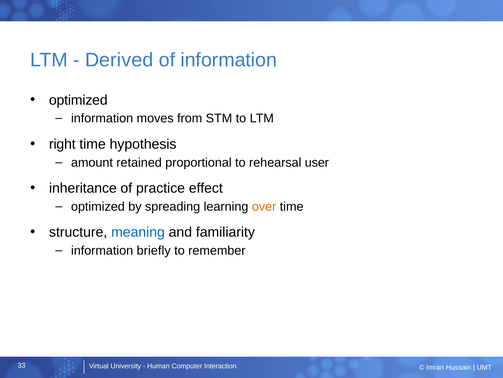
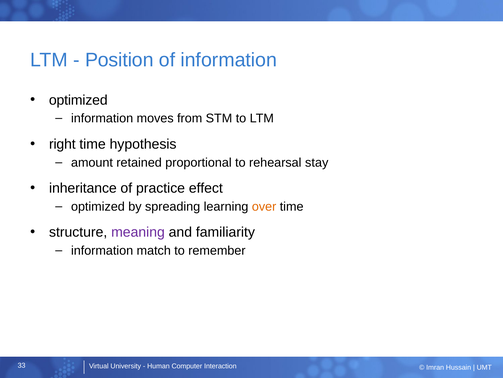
Derived: Derived -> Position
user: user -> stay
meaning colour: blue -> purple
briefly: briefly -> match
